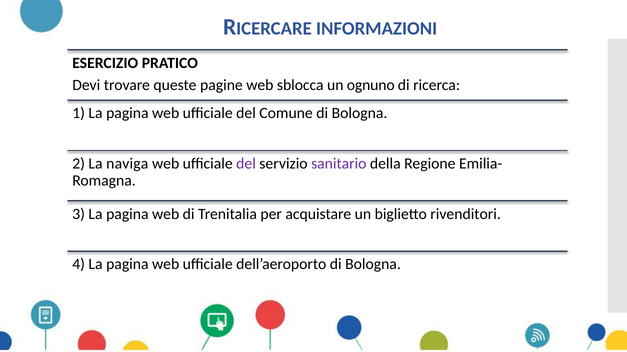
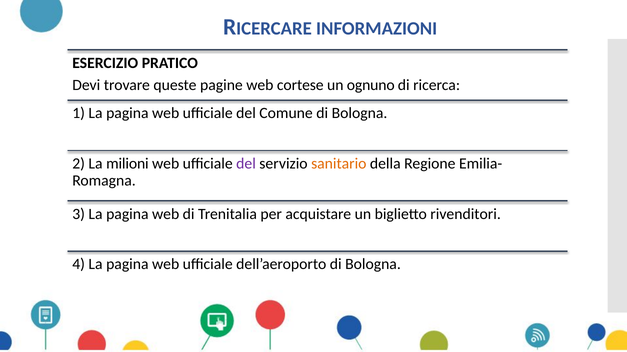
sblocca: sblocca -> cortese
naviga: naviga -> milioni
sanitario colour: purple -> orange
